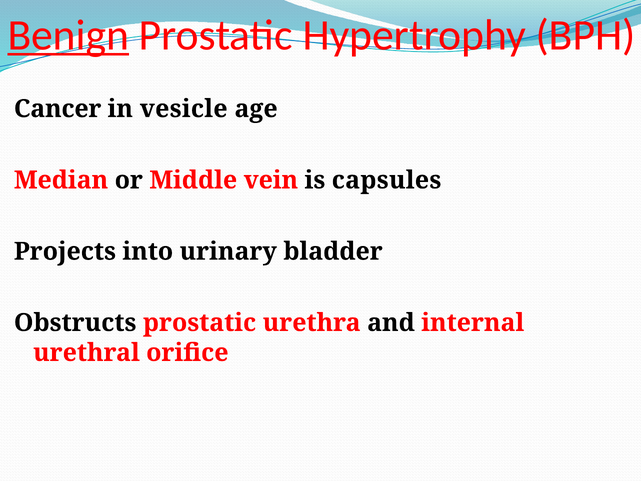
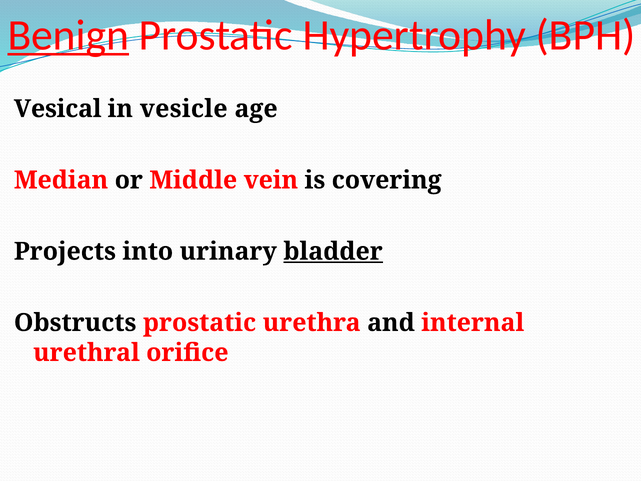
Cancer: Cancer -> Vesical
capsules: capsules -> covering
bladder underline: none -> present
